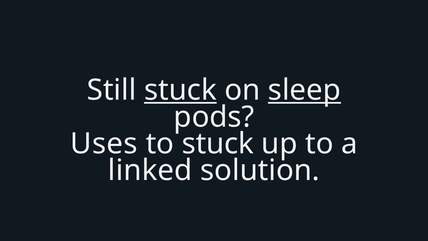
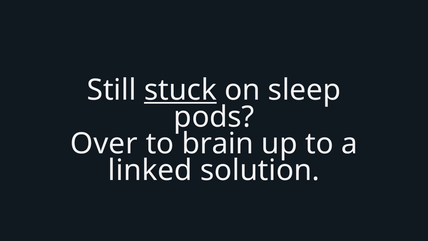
sleep underline: present -> none
Uses: Uses -> Over
to stuck: stuck -> brain
